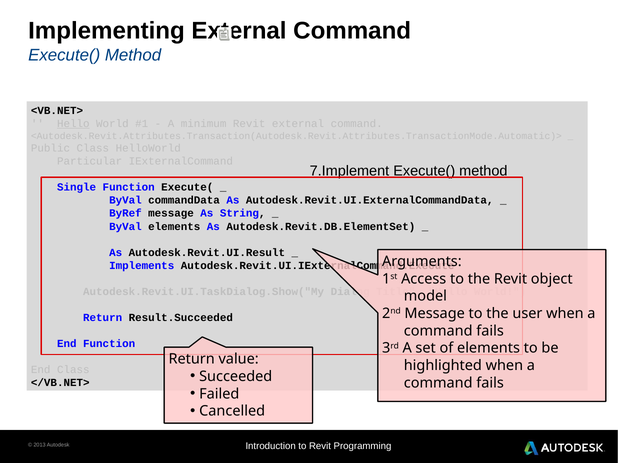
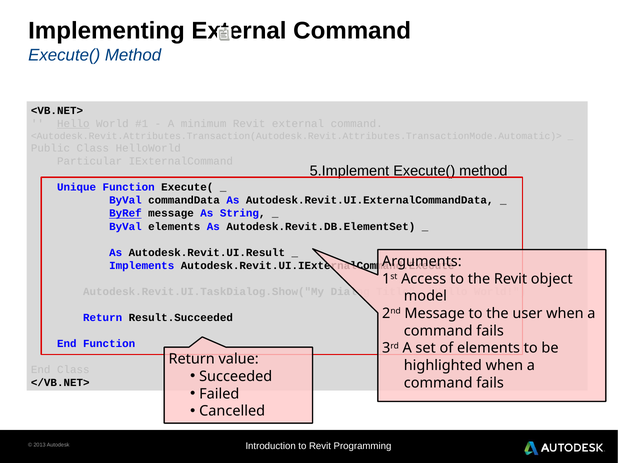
7.Implement: 7.Implement -> 5.Implement
Single: Single -> Unique
ByRef underline: none -> present
